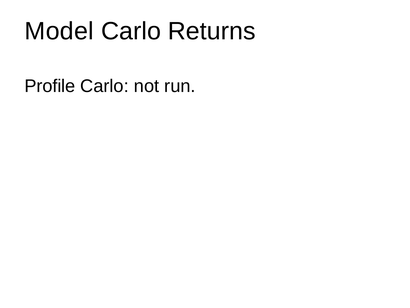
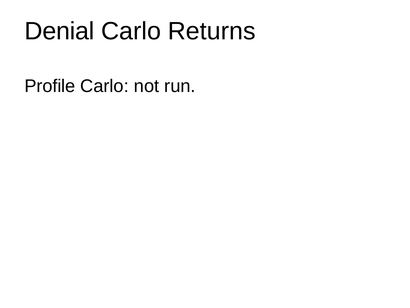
Model: Model -> Denial
